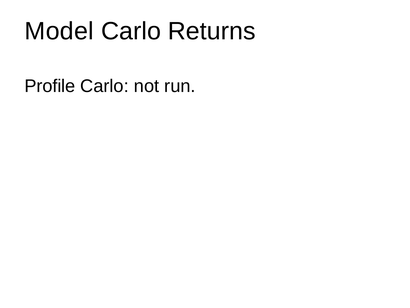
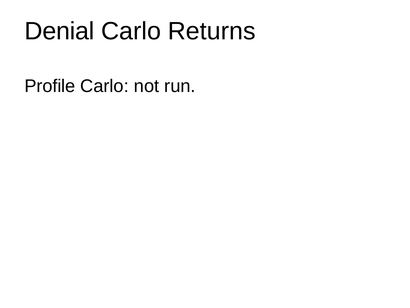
Model: Model -> Denial
